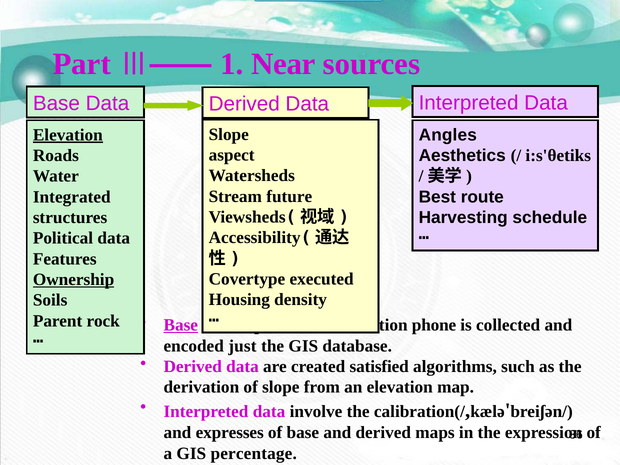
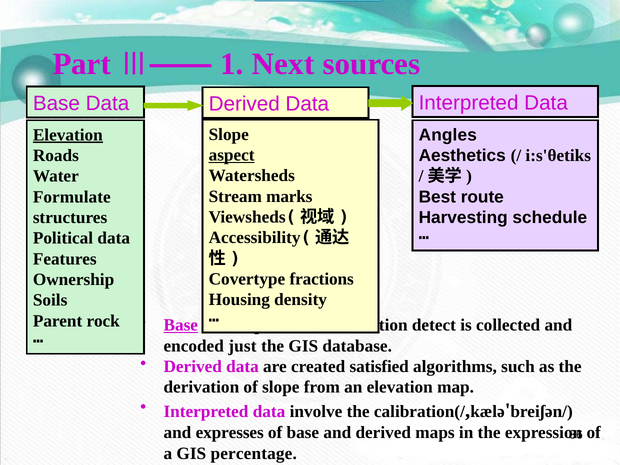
Near: Near -> Next
aspect underline: none -> present
future: future -> marks
Integrated: Integrated -> Formulate
executed: executed -> fractions
Ownership underline: present -> none
phone: phone -> detect
